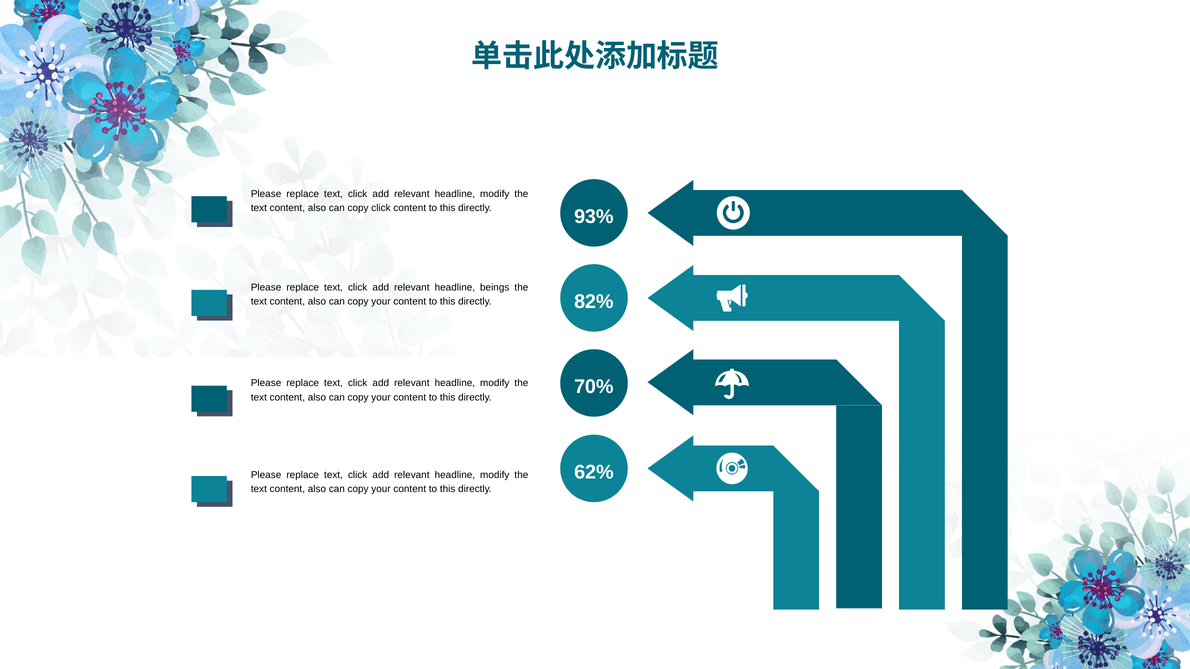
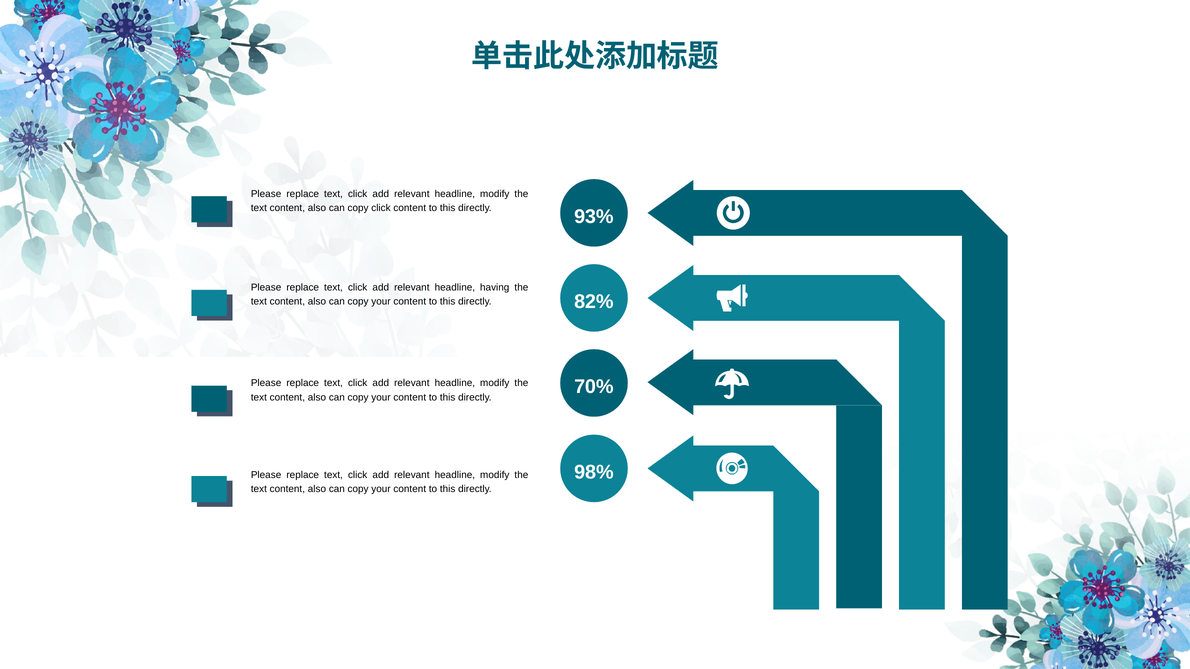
beings: beings -> having
62%: 62% -> 98%
